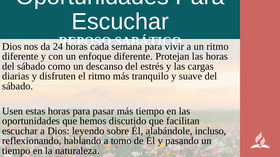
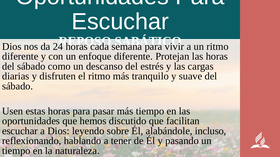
tomo: tomo -> tener
